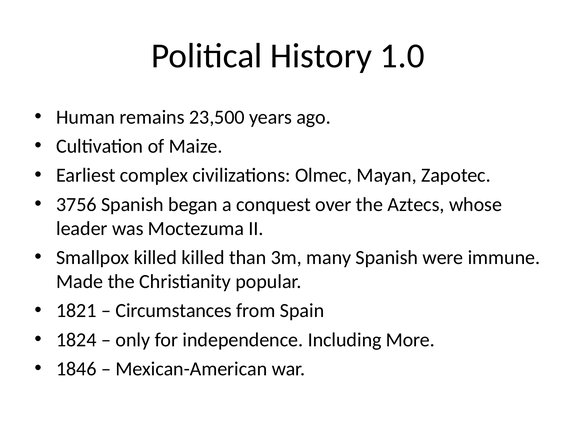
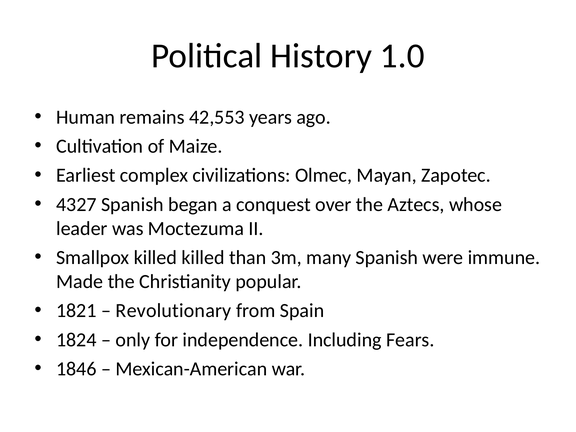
23,500: 23,500 -> 42,553
3756: 3756 -> 4327
Circumstances: Circumstances -> Revolutionary
More: More -> Fears
